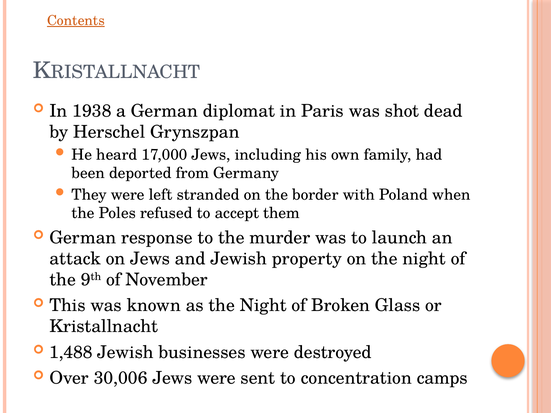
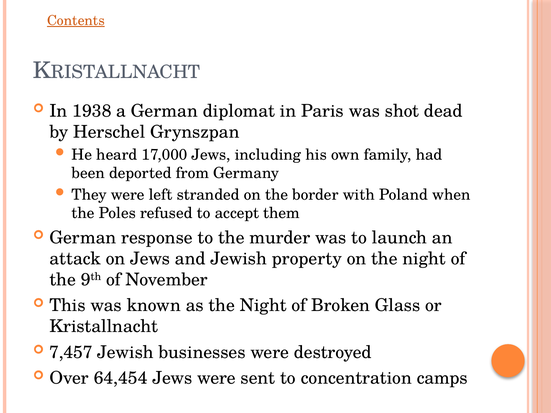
1,488: 1,488 -> 7,457
30,006: 30,006 -> 64,454
